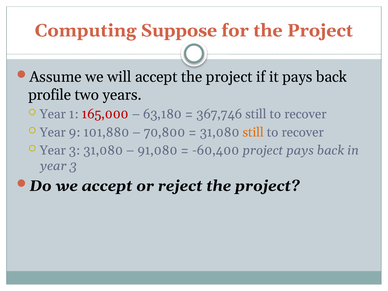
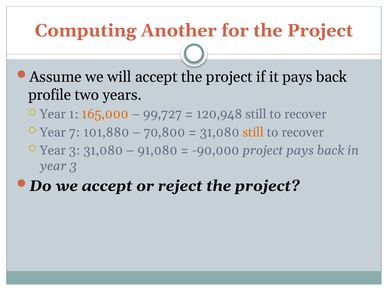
Suppose: Suppose -> Another
165,000 colour: red -> orange
63,180: 63,180 -> 99,727
367,746: 367,746 -> 120,948
9: 9 -> 7
-60,400: -60,400 -> -90,000
